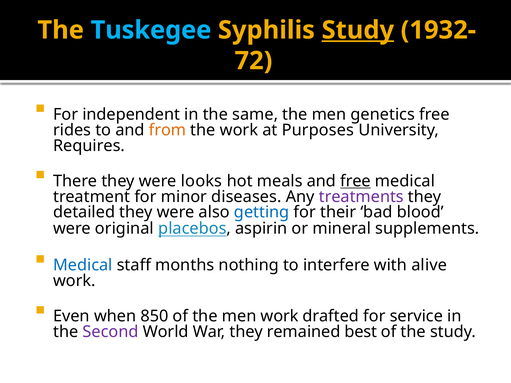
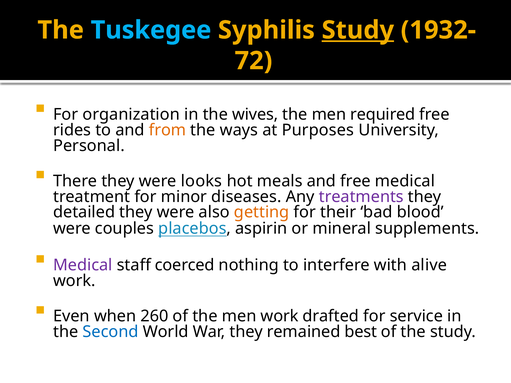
independent: independent -> organization
same: same -> wives
genetics: genetics -> required
the work: work -> ways
Requires: Requires -> Personal
free at (356, 181) underline: present -> none
getting colour: blue -> orange
original: original -> couples
Medical at (83, 265) colour: blue -> purple
months: months -> coerced
850: 850 -> 260
Second colour: purple -> blue
